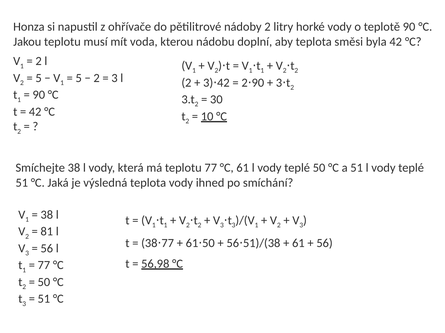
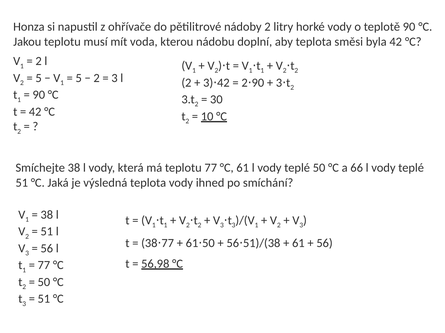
a 51: 51 -> 66
81 at (47, 232): 81 -> 51
